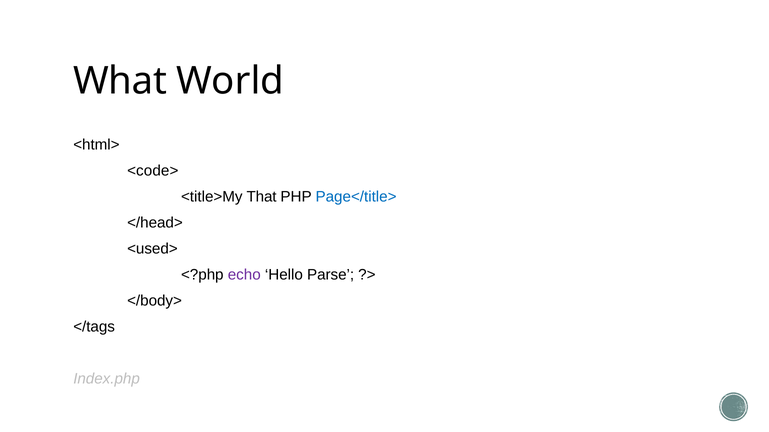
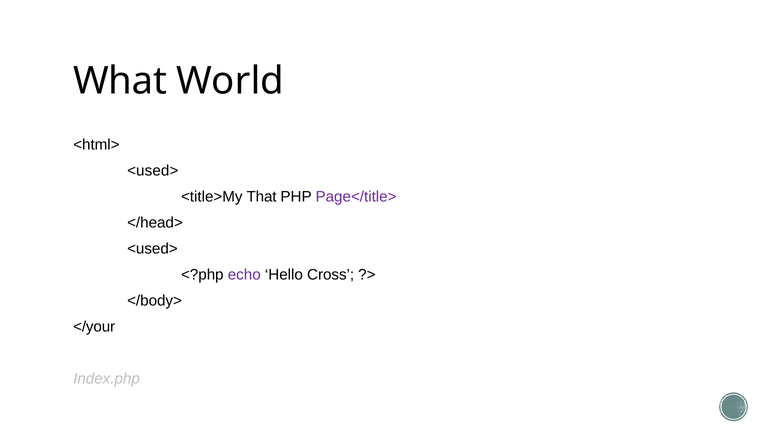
<code> at (153, 171): <code> -> <used>
Page</title> colour: blue -> purple
Parse: Parse -> Cross
</tags: </tags -> </your
